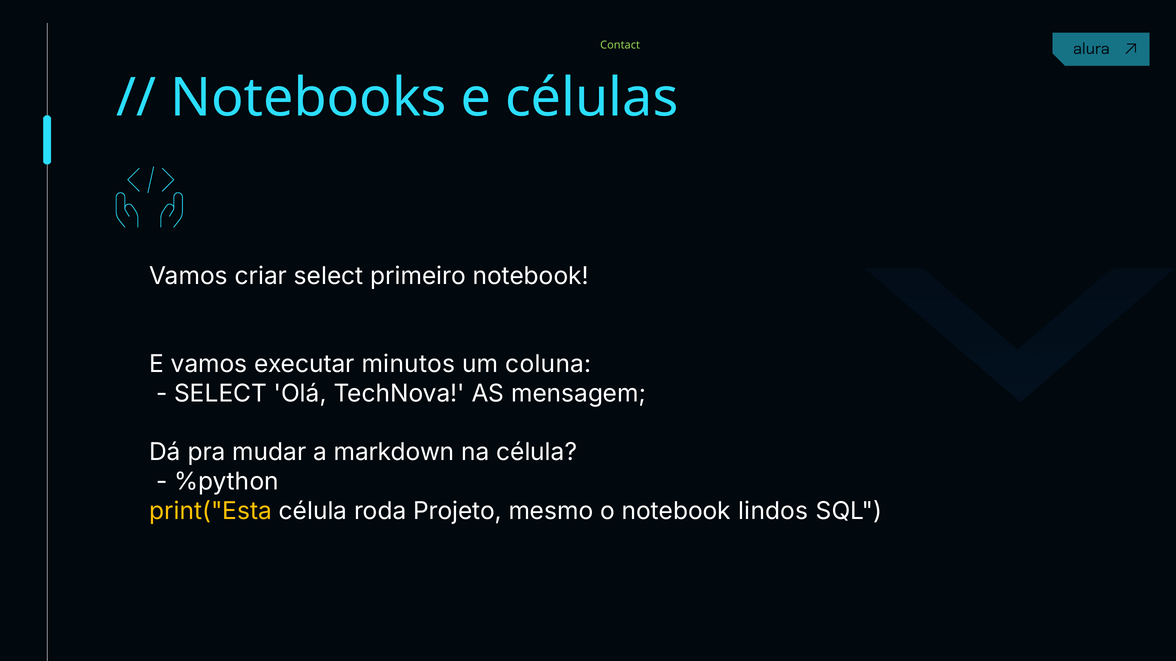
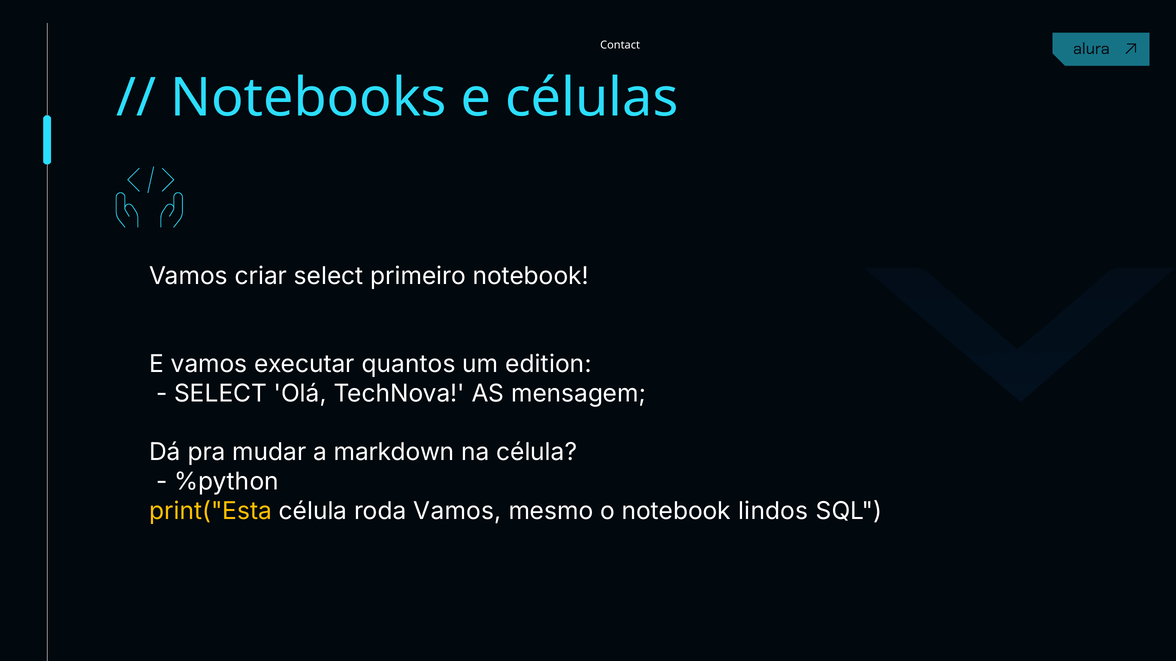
Contact colour: light green -> white
minutos: minutos -> quantos
coluna: coluna -> edition
roda Projeto: Projeto -> Vamos
